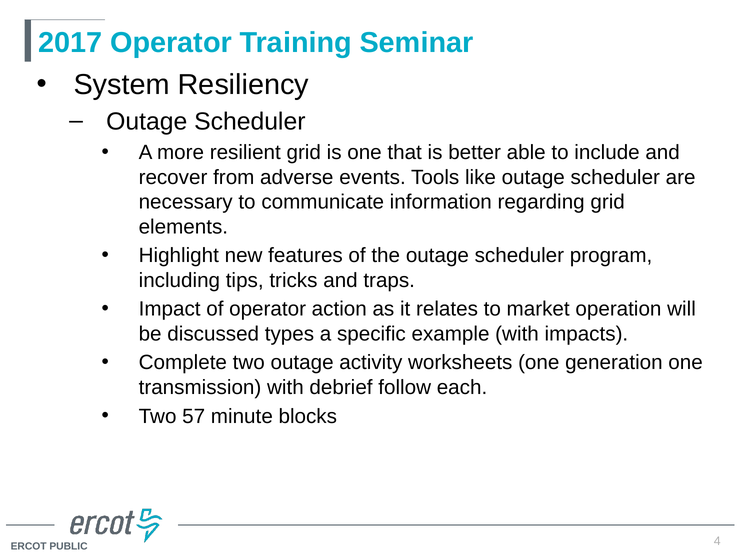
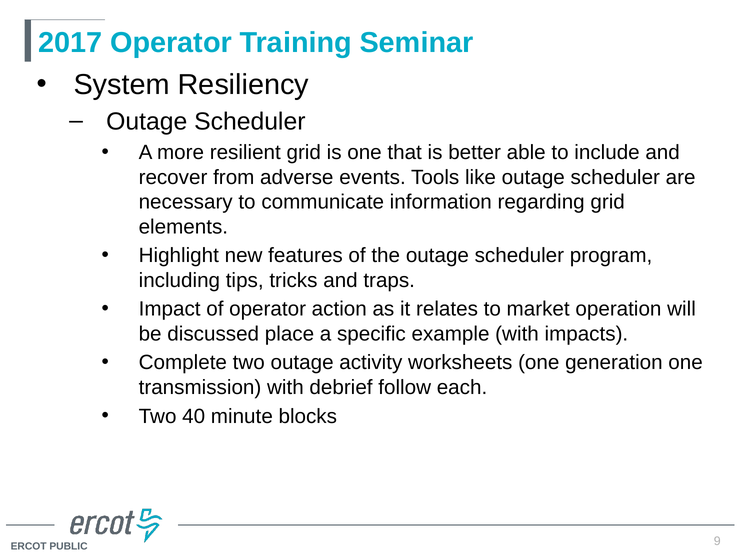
types: types -> place
57: 57 -> 40
4: 4 -> 9
